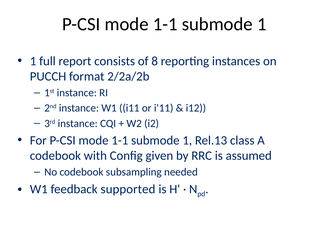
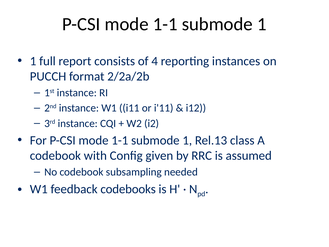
8: 8 -> 4
supported: supported -> codebooks
